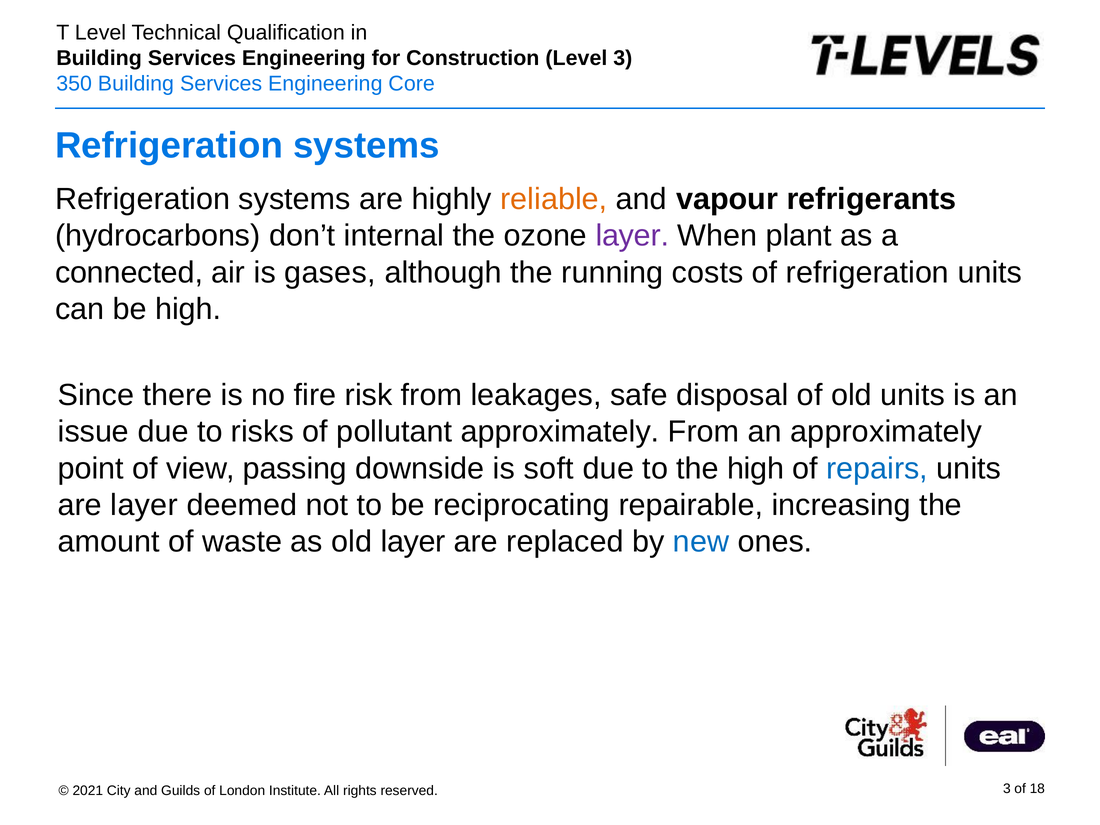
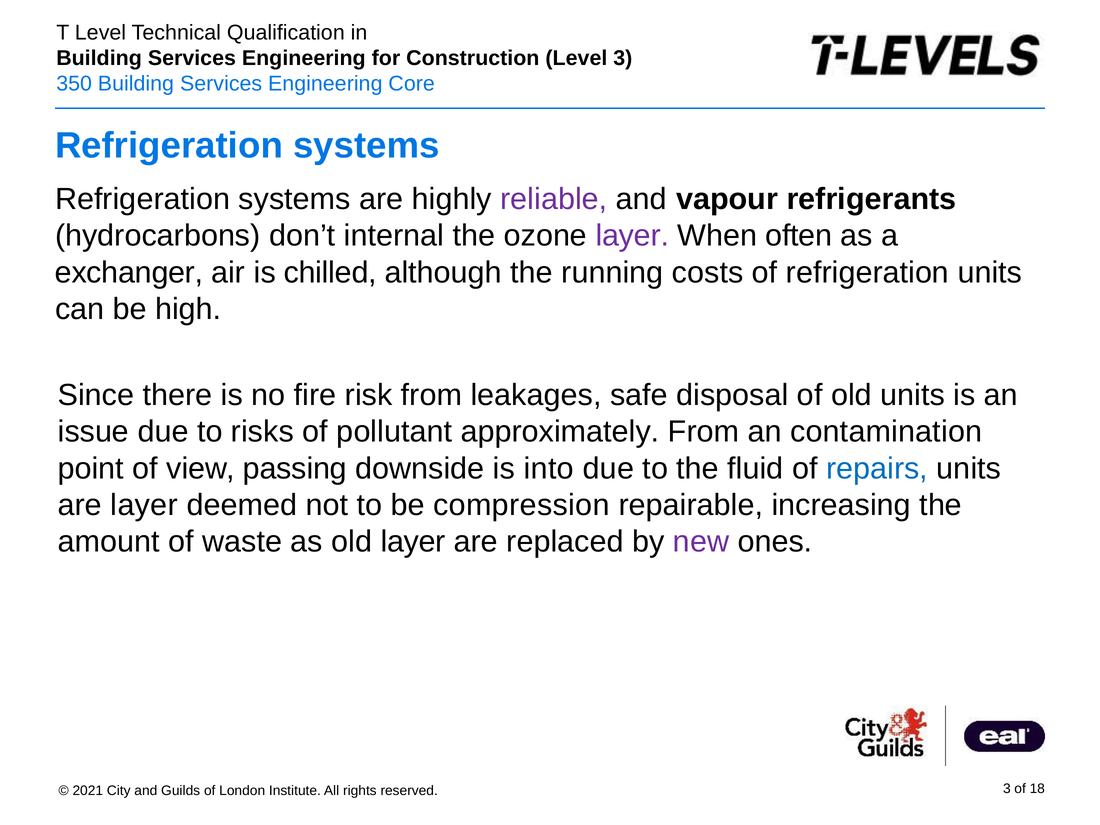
reliable colour: orange -> purple
plant: plant -> often
connected: connected -> exchanger
gases: gases -> chilled
an approximately: approximately -> contamination
soft: soft -> into
the high: high -> fluid
reciprocating: reciprocating -> compression
new colour: blue -> purple
